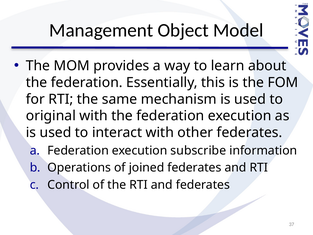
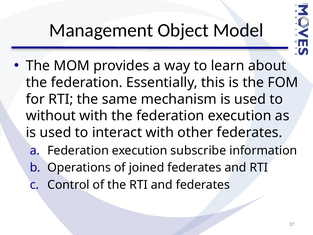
original: original -> without
